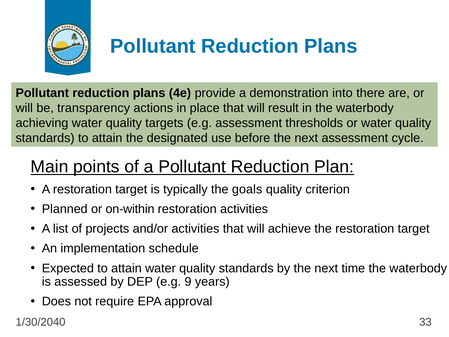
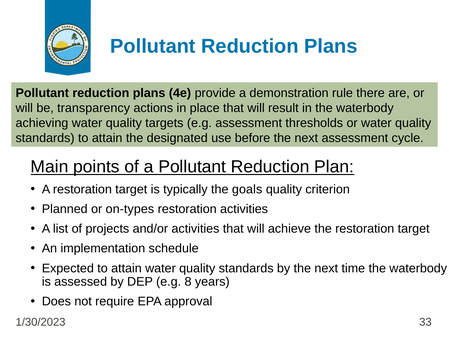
into: into -> rule
on-within: on-within -> on-types
9: 9 -> 8
1/30/2040: 1/30/2040 -> 1/30/2023
